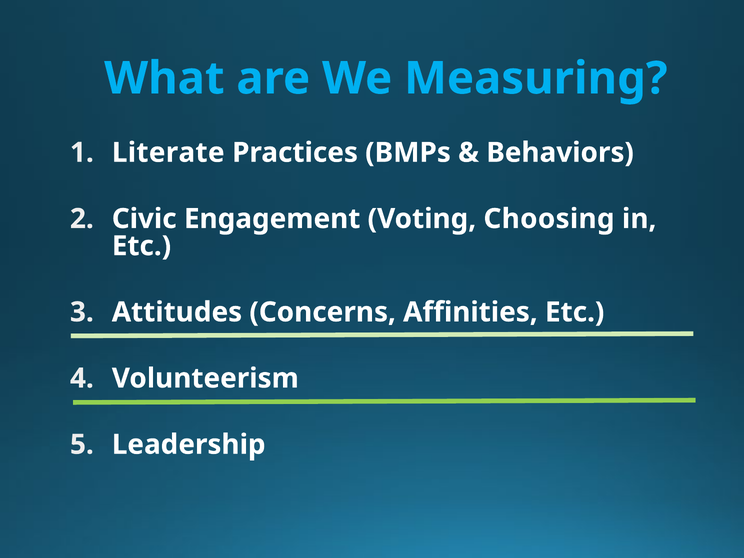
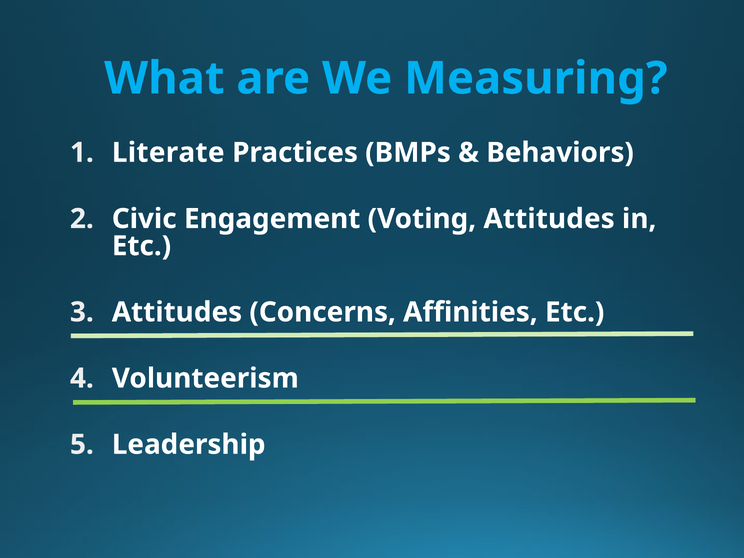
Voting Choosing: Choosing -> Attitudes
